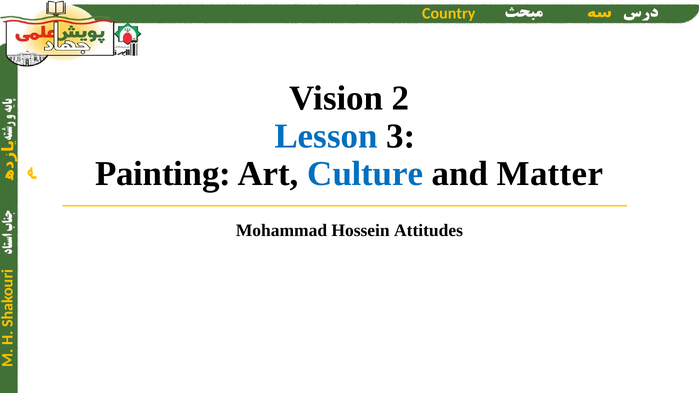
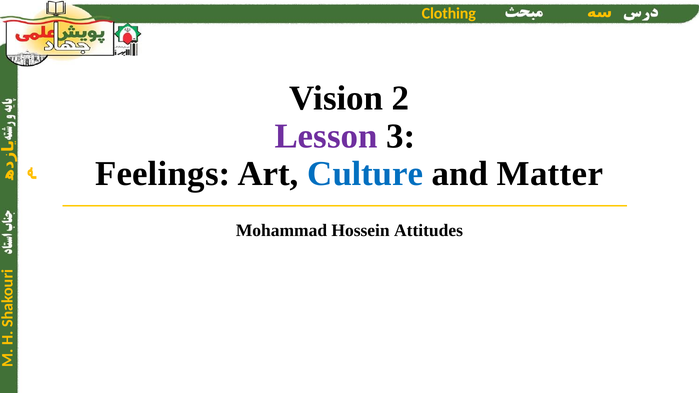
Country: Country -> Clothing
Lesson colour: blue -> purple
Painting: Painting -> Feelings
